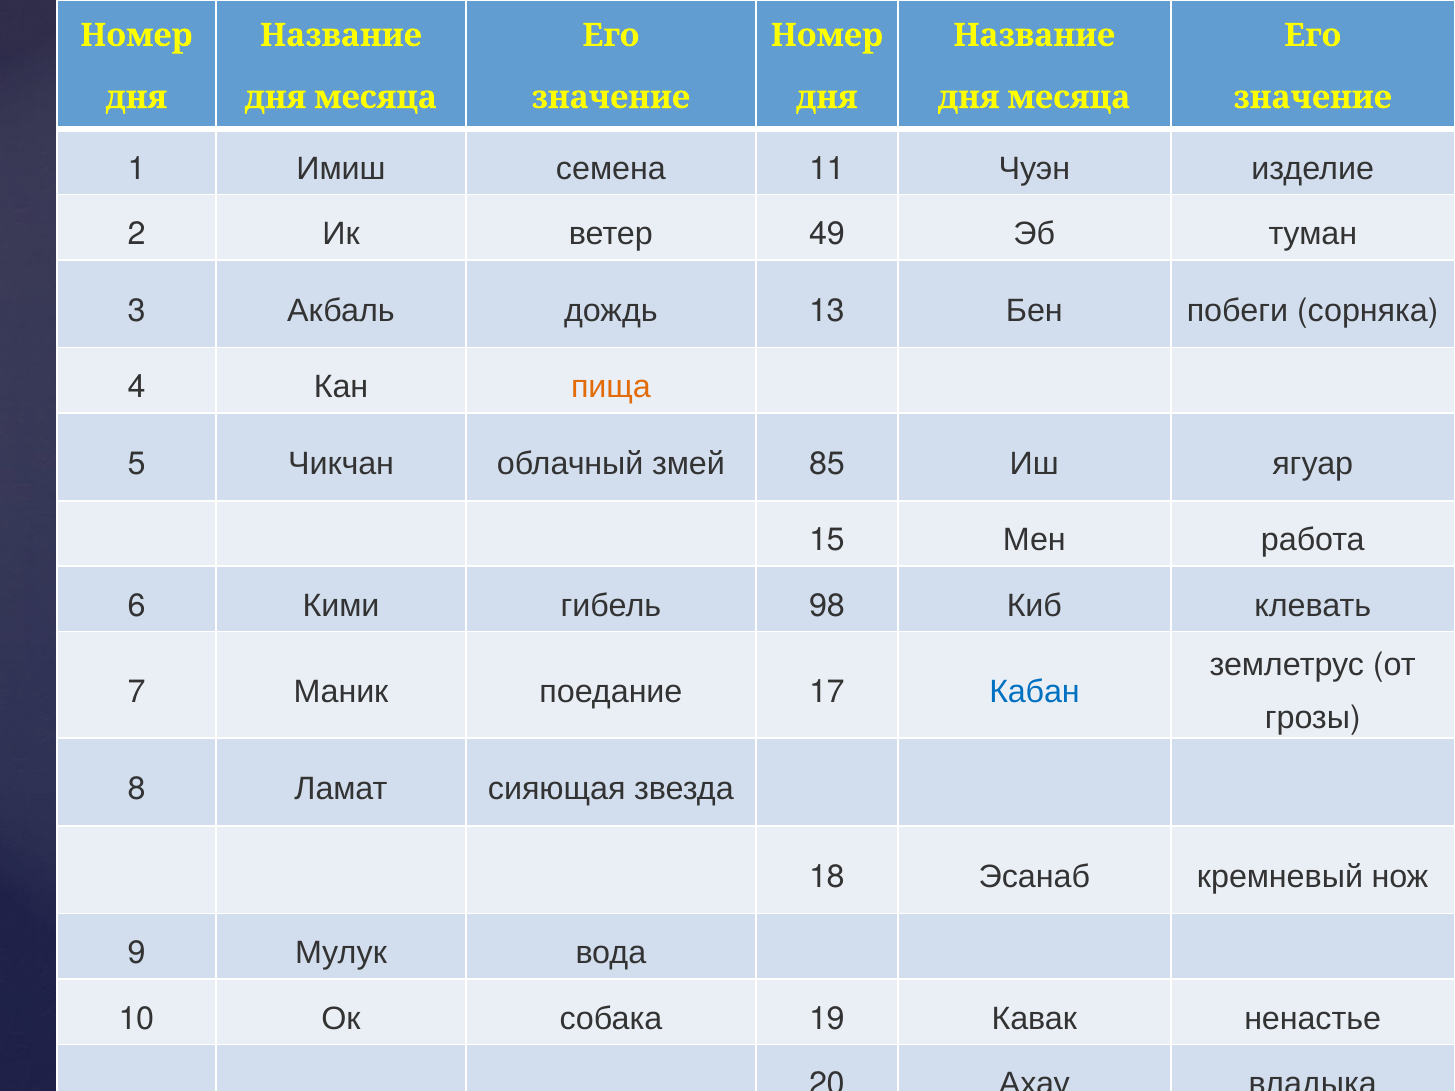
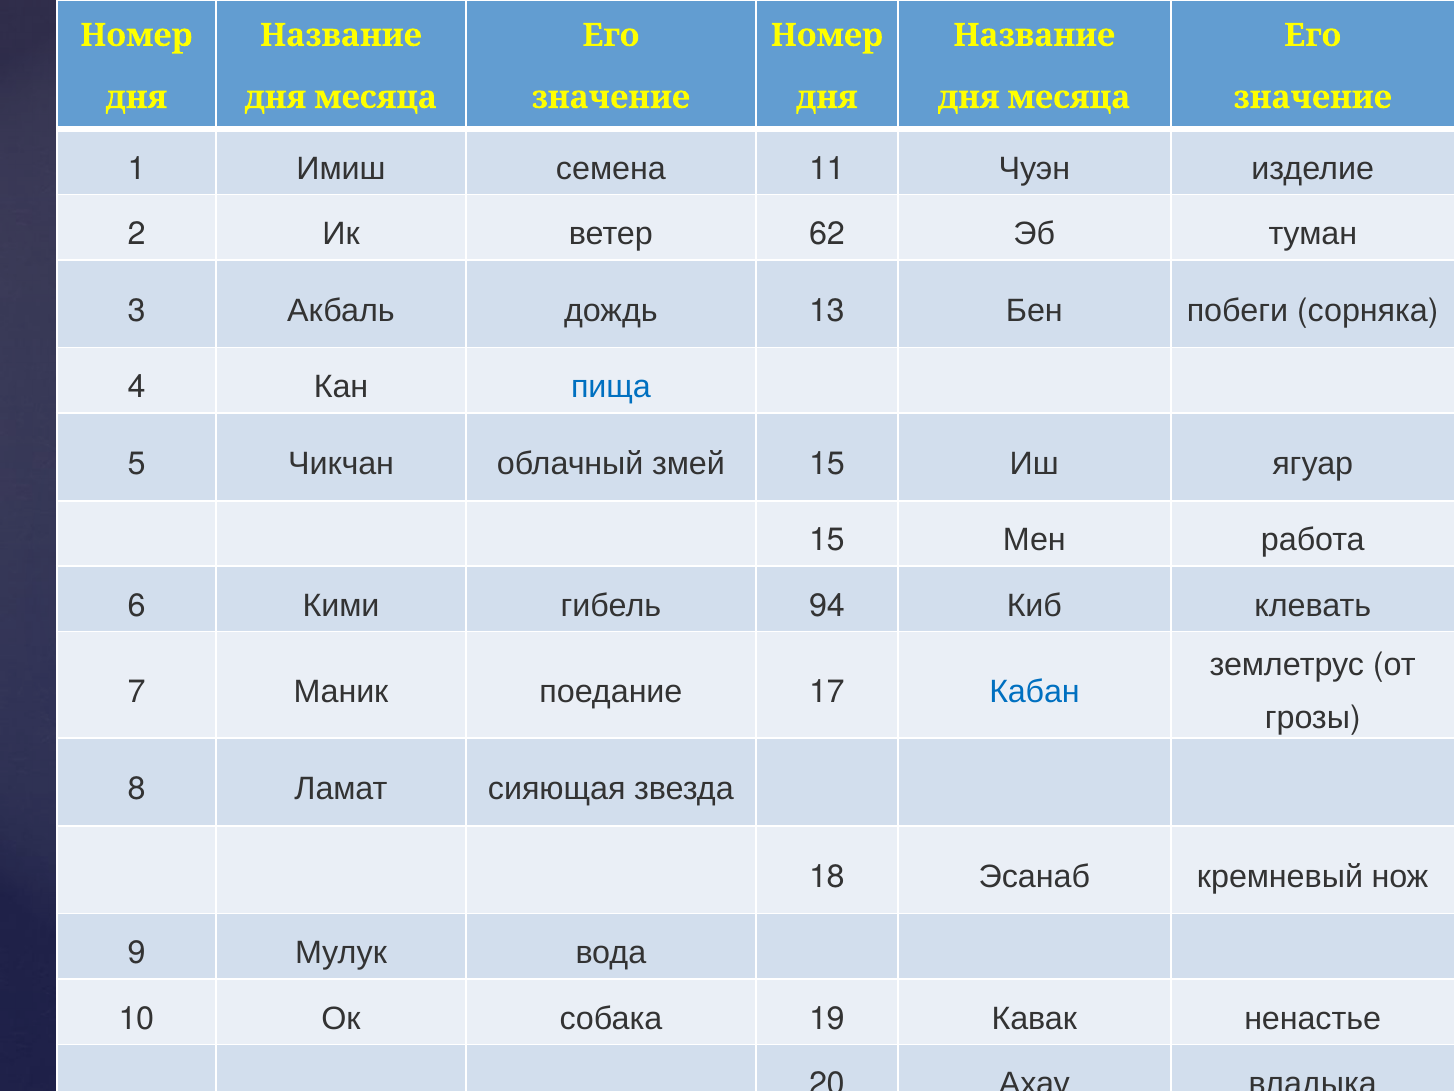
49: 49 -> 62
пища colour: orange -> blue
змей 85: 85 -> 15
98: 98 -> 94
